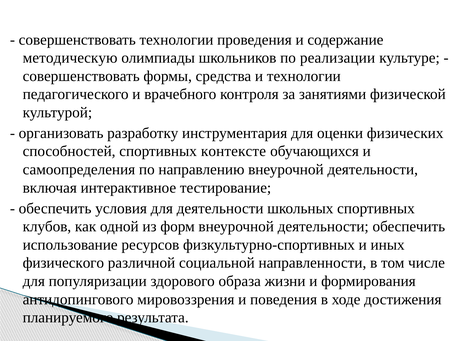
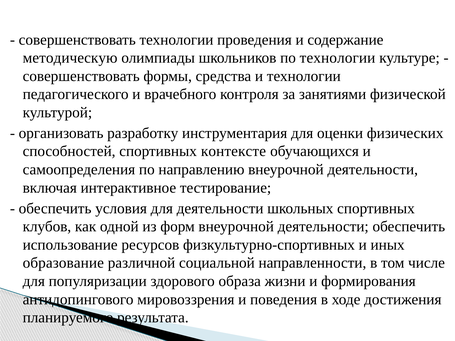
по реализации: реализации -> технологии
физического: физического -> образование
